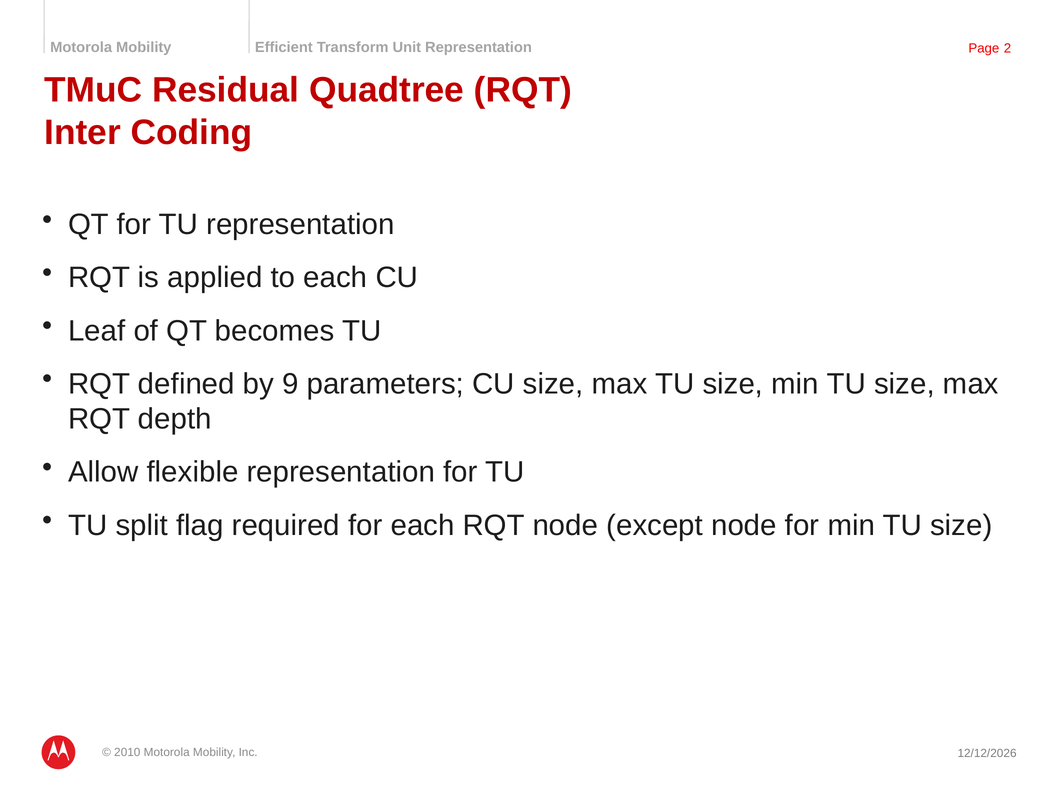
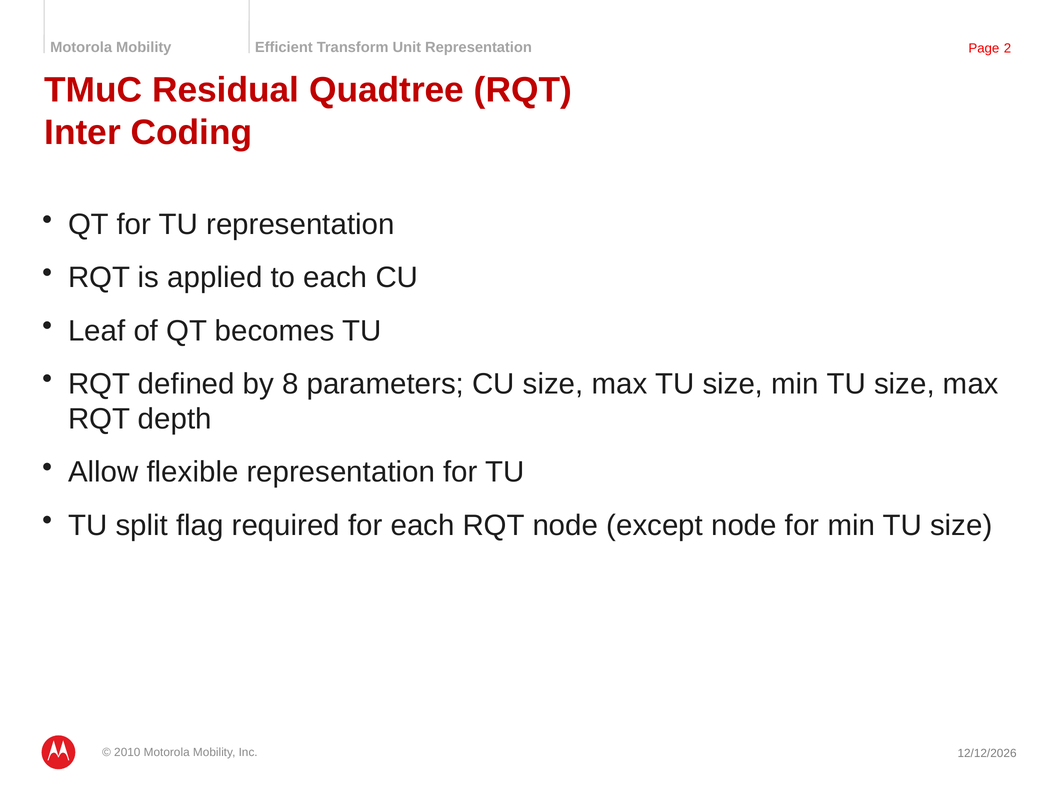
9: 9 -> 8
